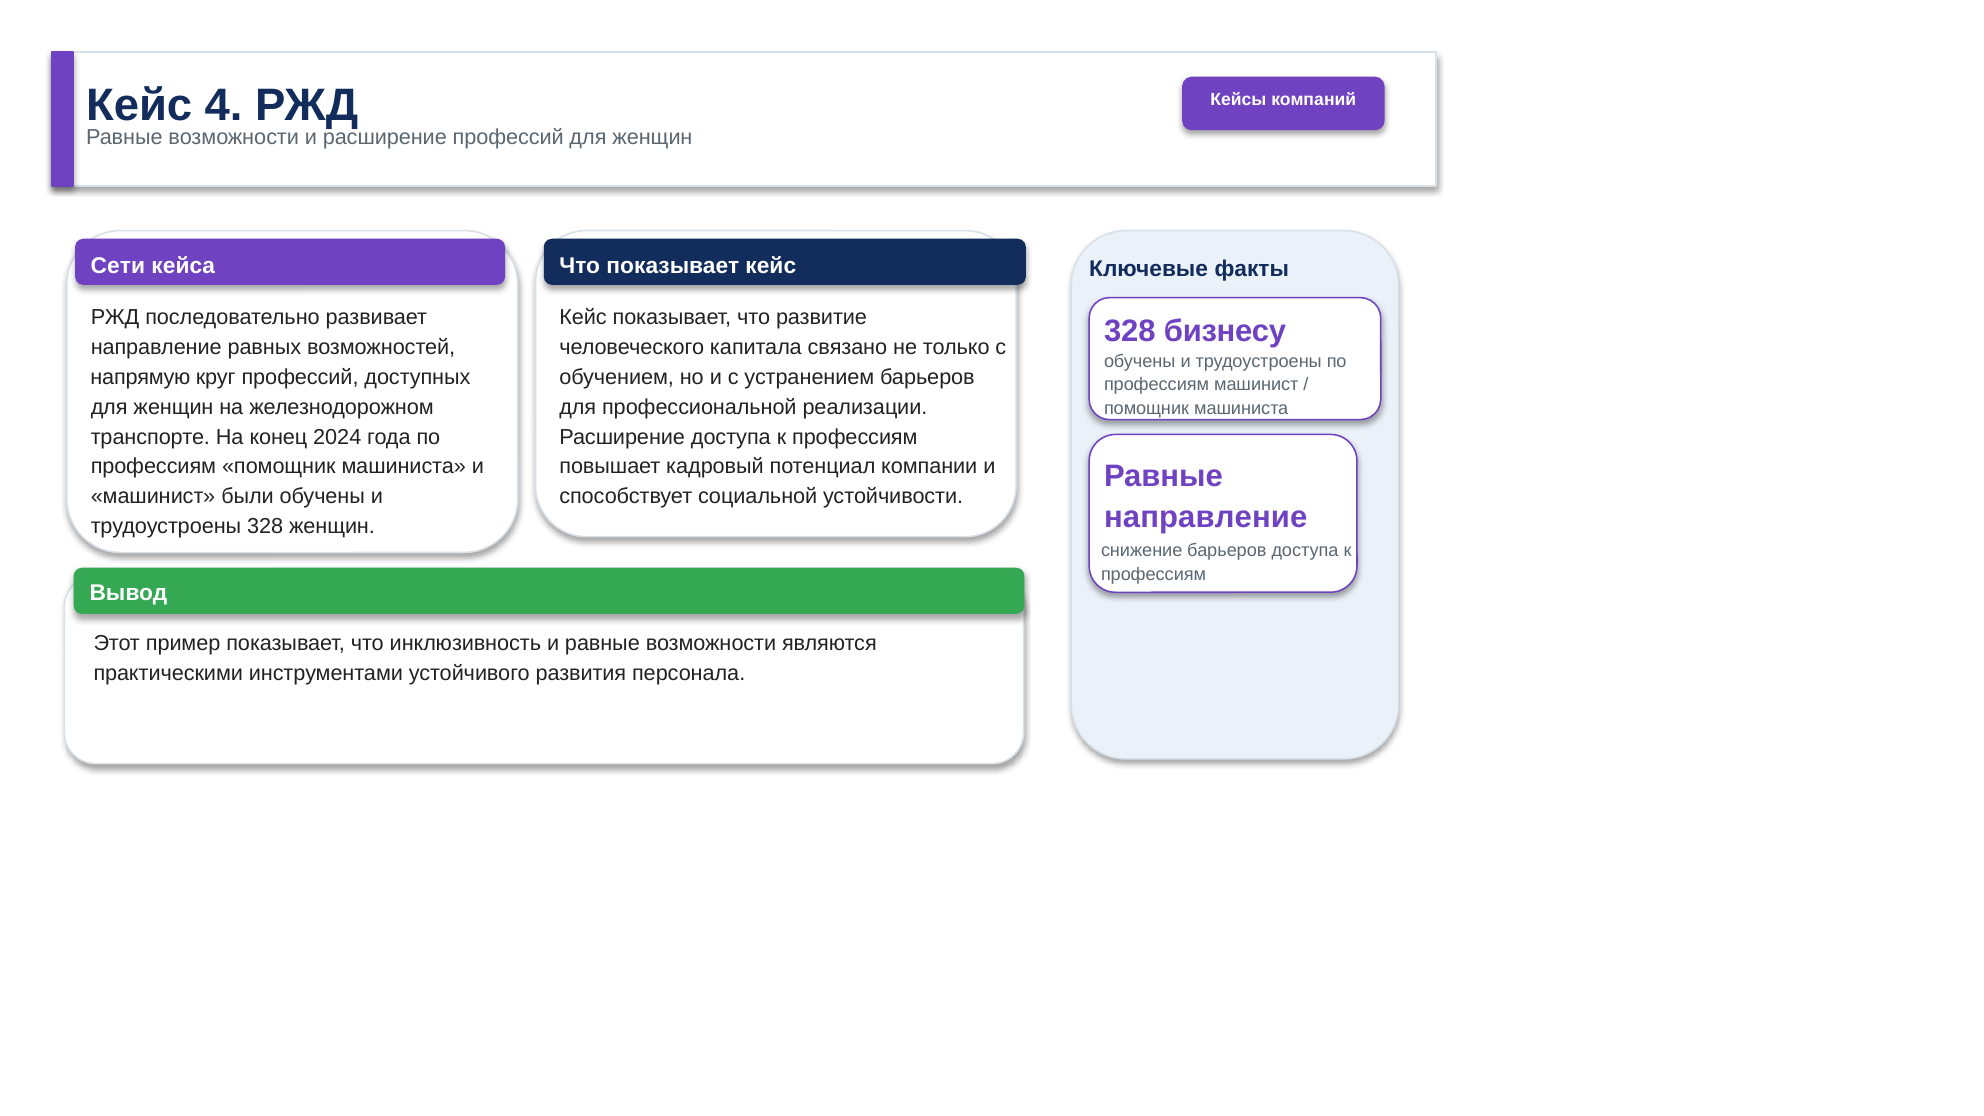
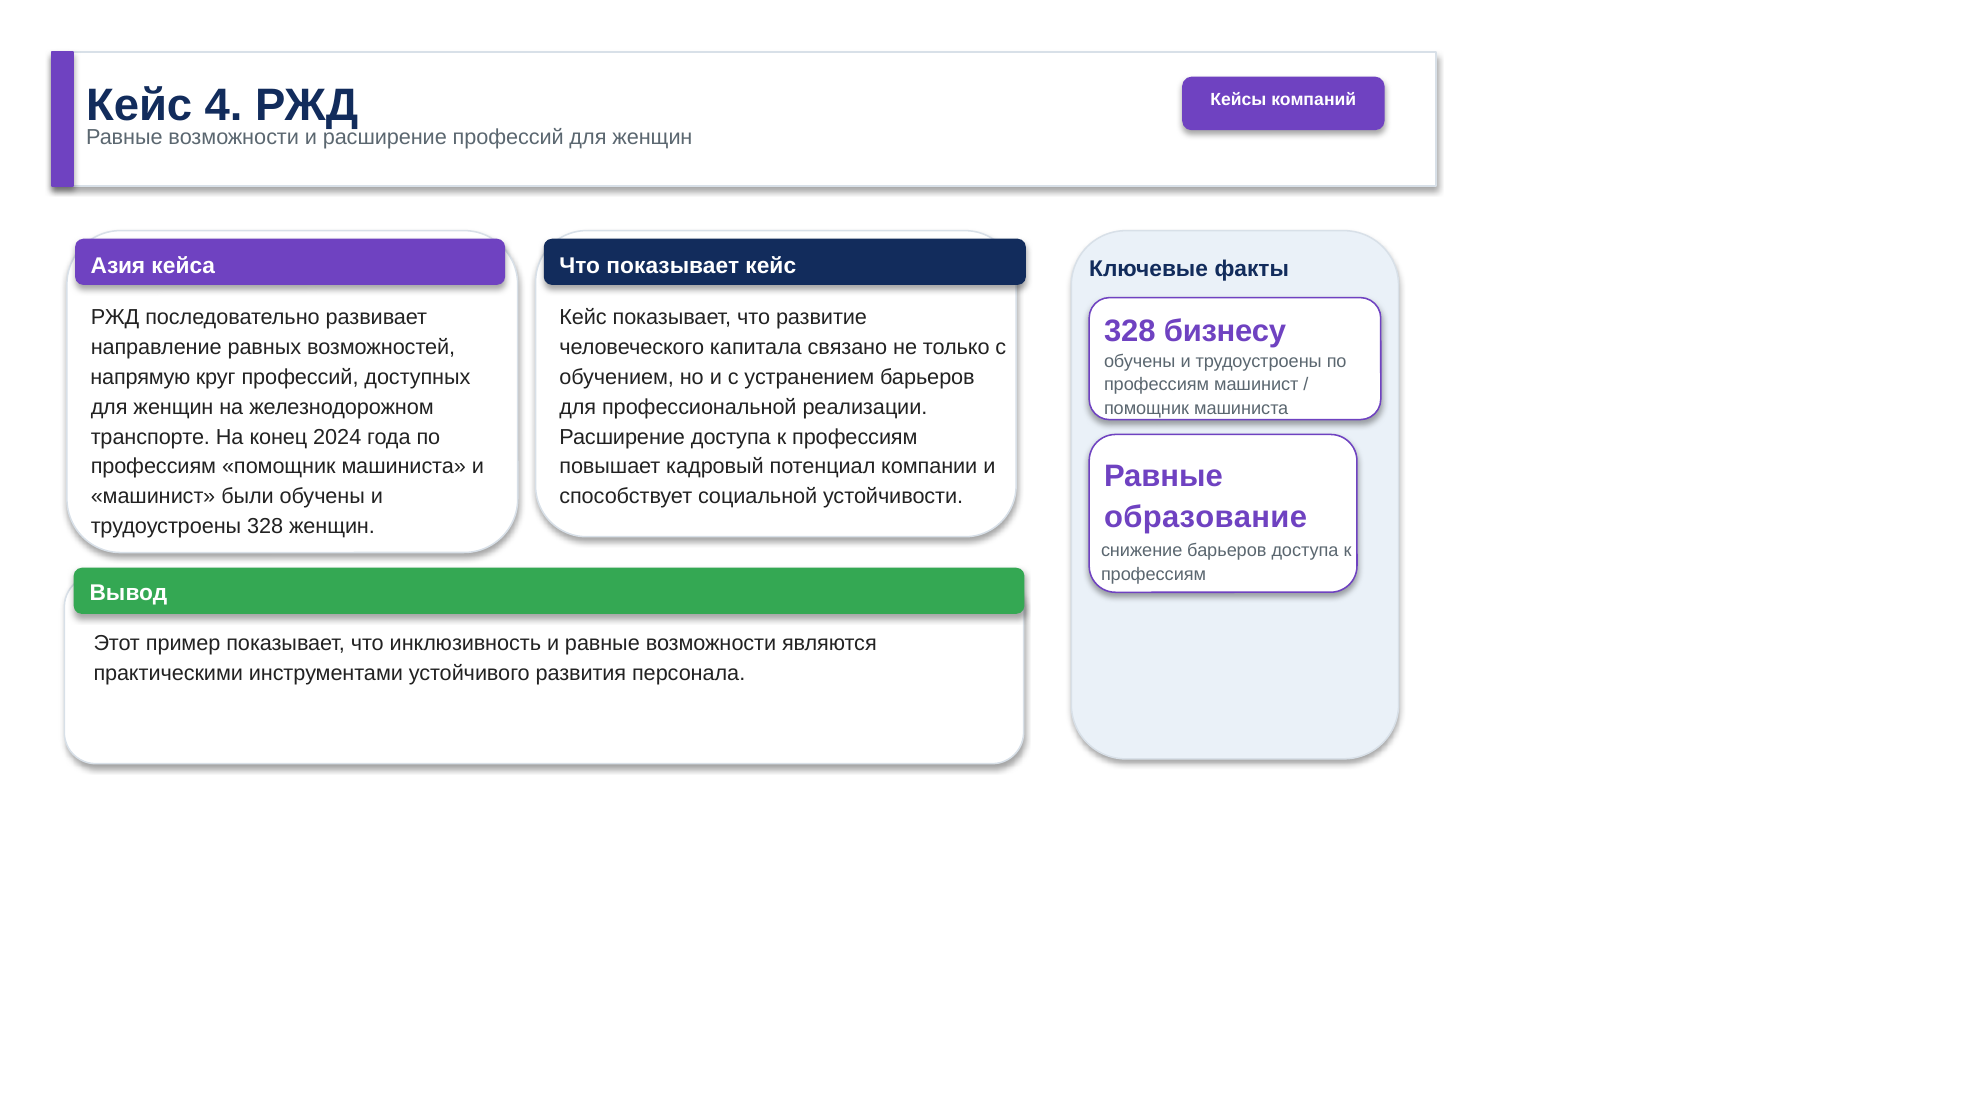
Сети: Сети -> Азия
направление at (1206, 518): направление -> образование
